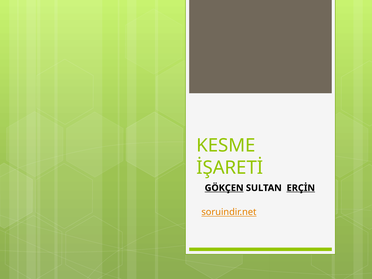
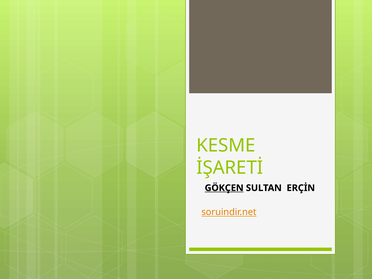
ERÇİN underline: present -> none
